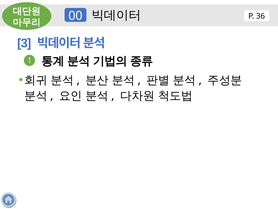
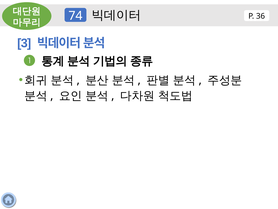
00: 00 -> 74
